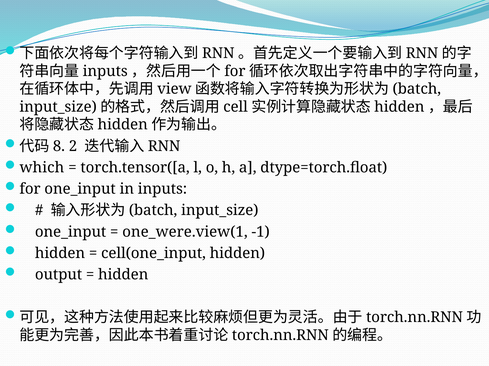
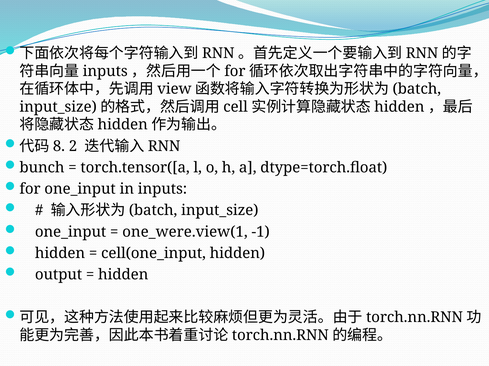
which: which -> bunch
